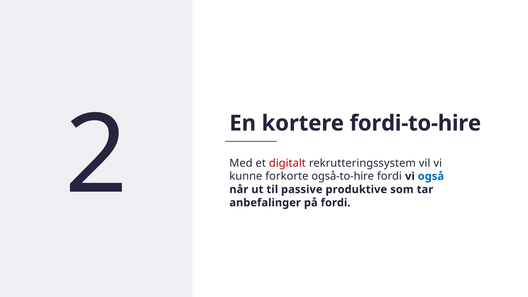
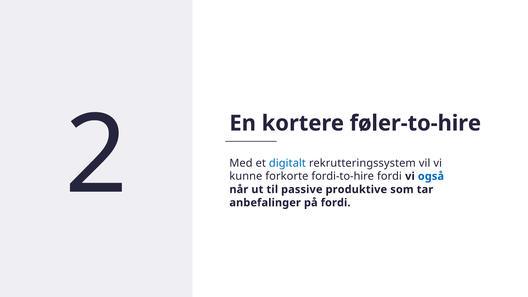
fordi-to-hire: fordi-to-hire -> føler-to-hire
digitalt colour: red -> blue
også-to-hire: også-to-hire -> fordi-to-hire
